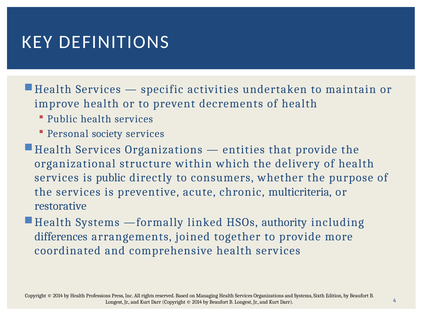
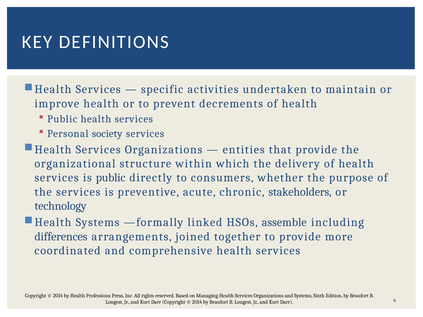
multicriteria: multicriteria -> stakeholders
restorative: restorative -> technology
authority: authority -> assemble
